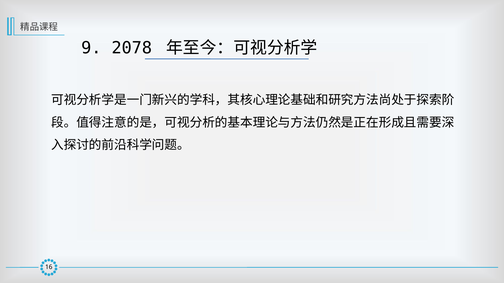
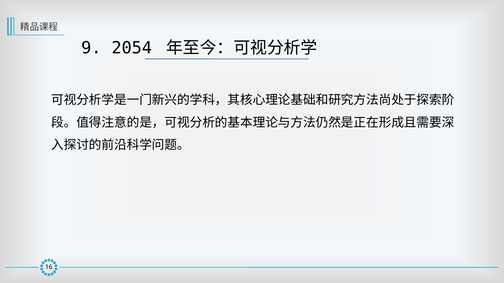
2078: 2078 -> 2054
